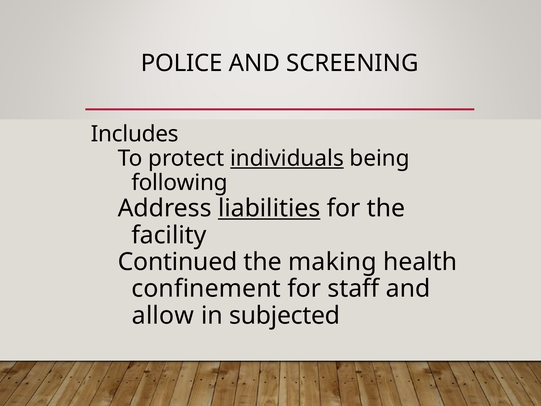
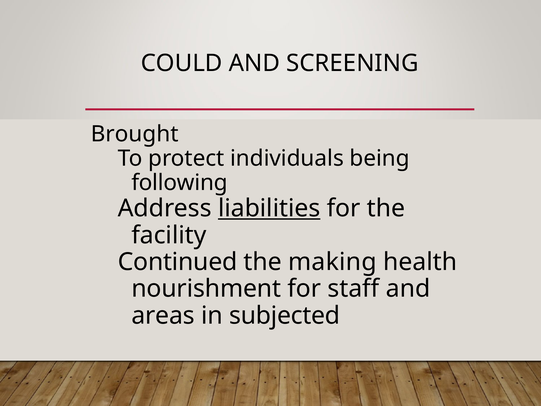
POLICE: POLICE -> COULD
Includes: Includes -> Brought
individuals underline: present -> none
confinement: confinement -> nourishment
allow: allow -> areas
